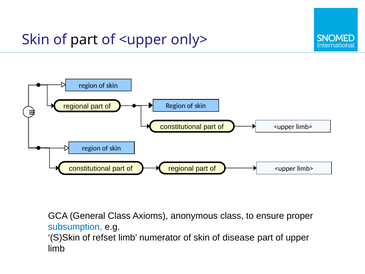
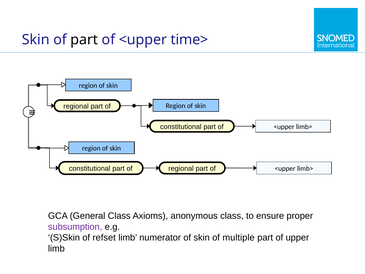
only>: only> -> time>
subsumption colour: blue -> purple
disease: disease -> multiple
